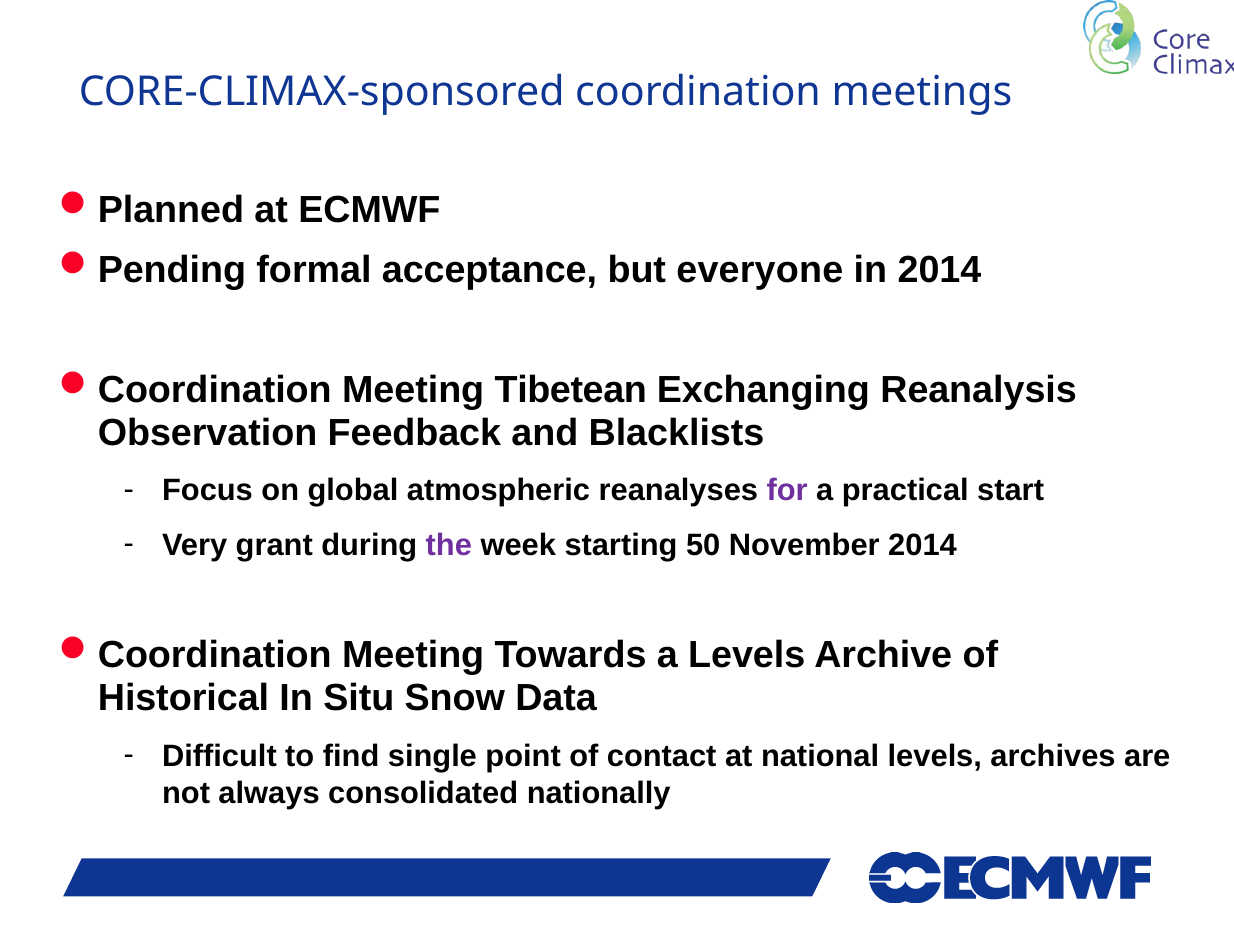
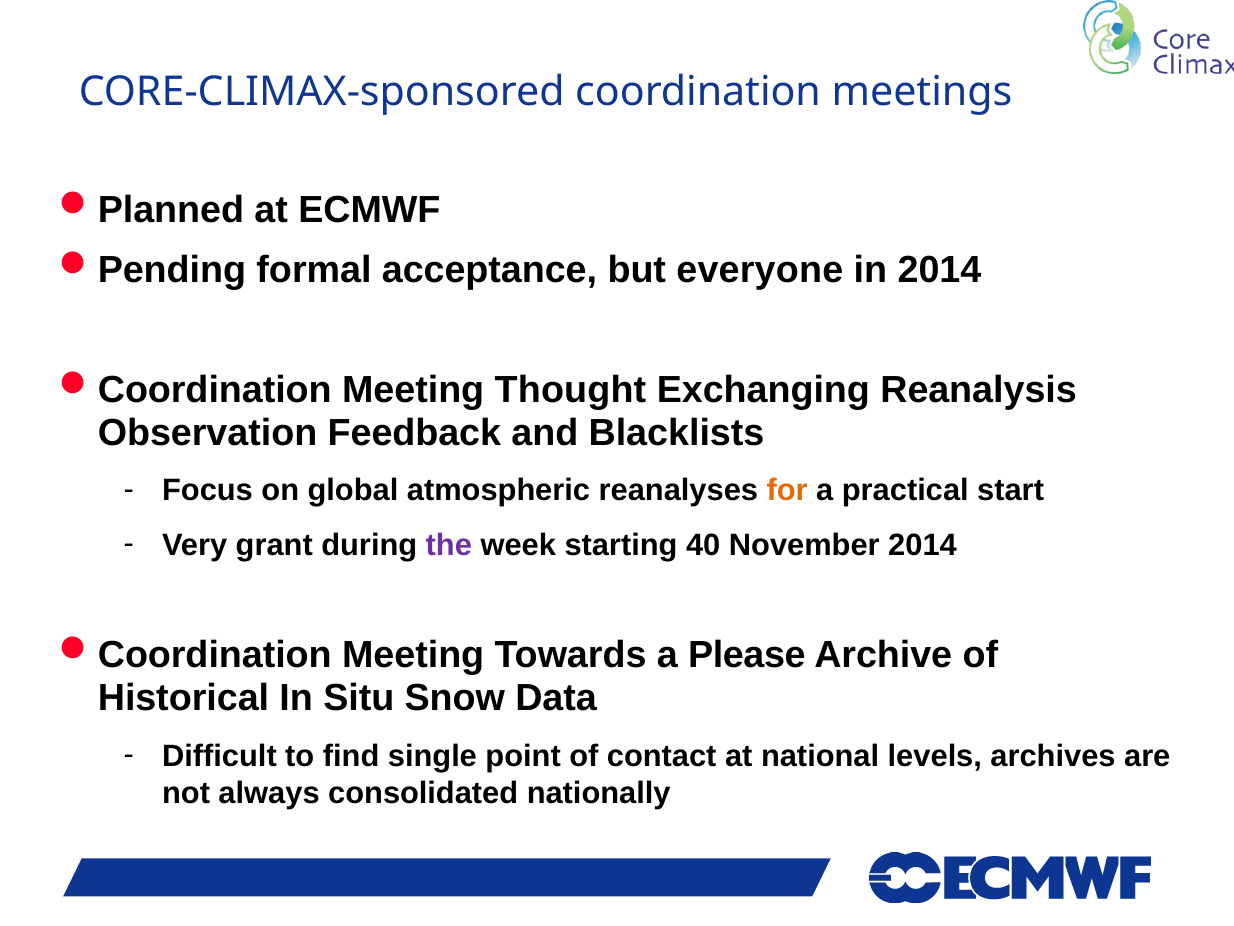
Tibetean: Tibetean -> Thought
for colour: purple -> orange
50: 50 -> 40
a Levels: Levels -> Please
